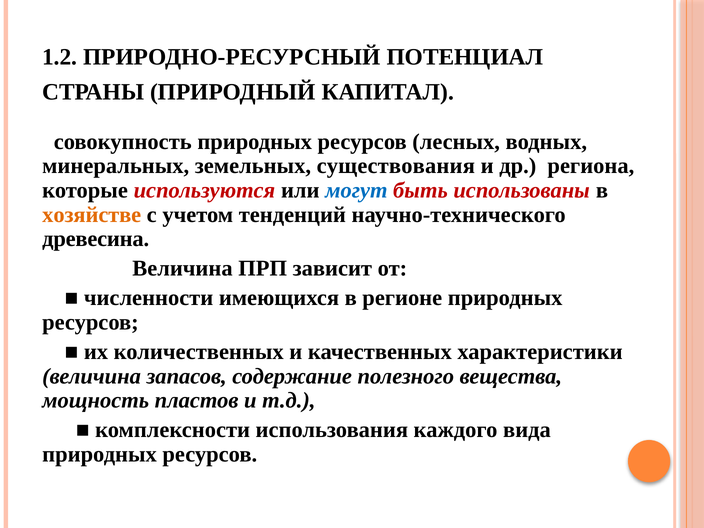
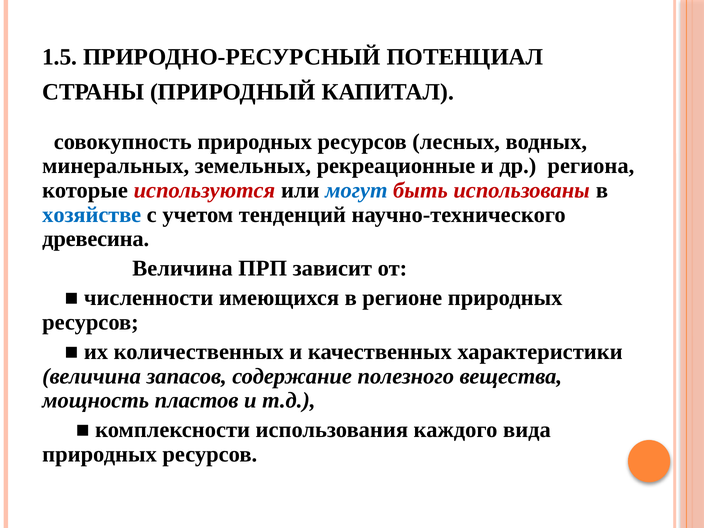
1.2: 1.2 -> 1.5
существования: существования -> рекреационные
хозяйстве colour: orange -> blue
